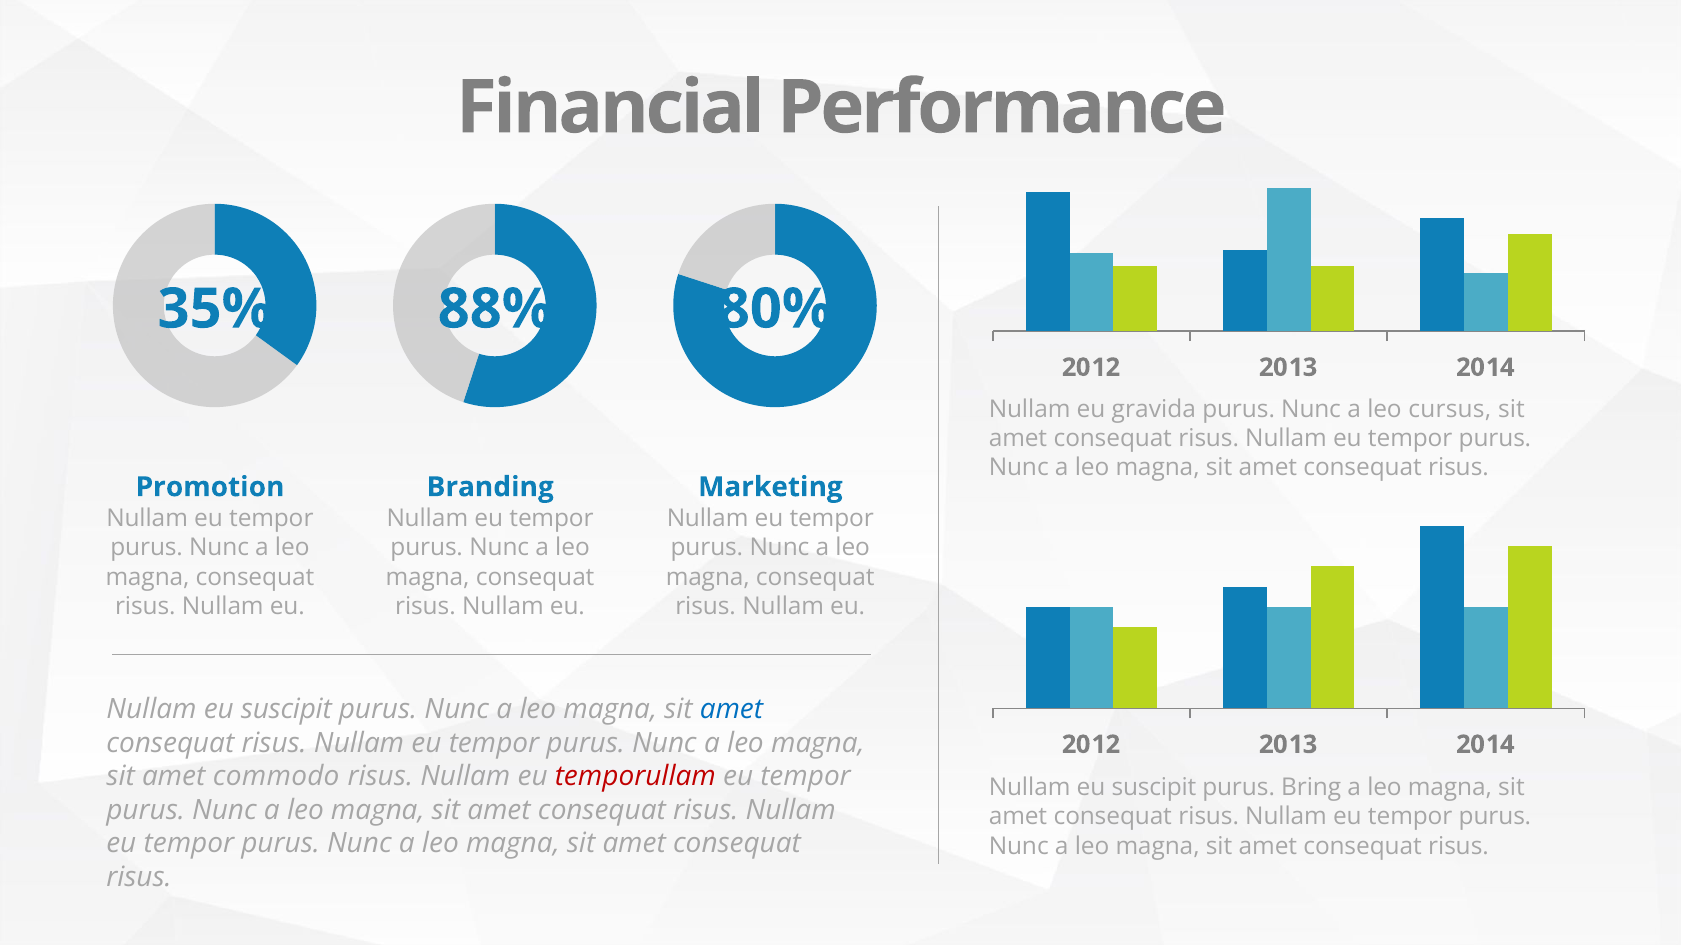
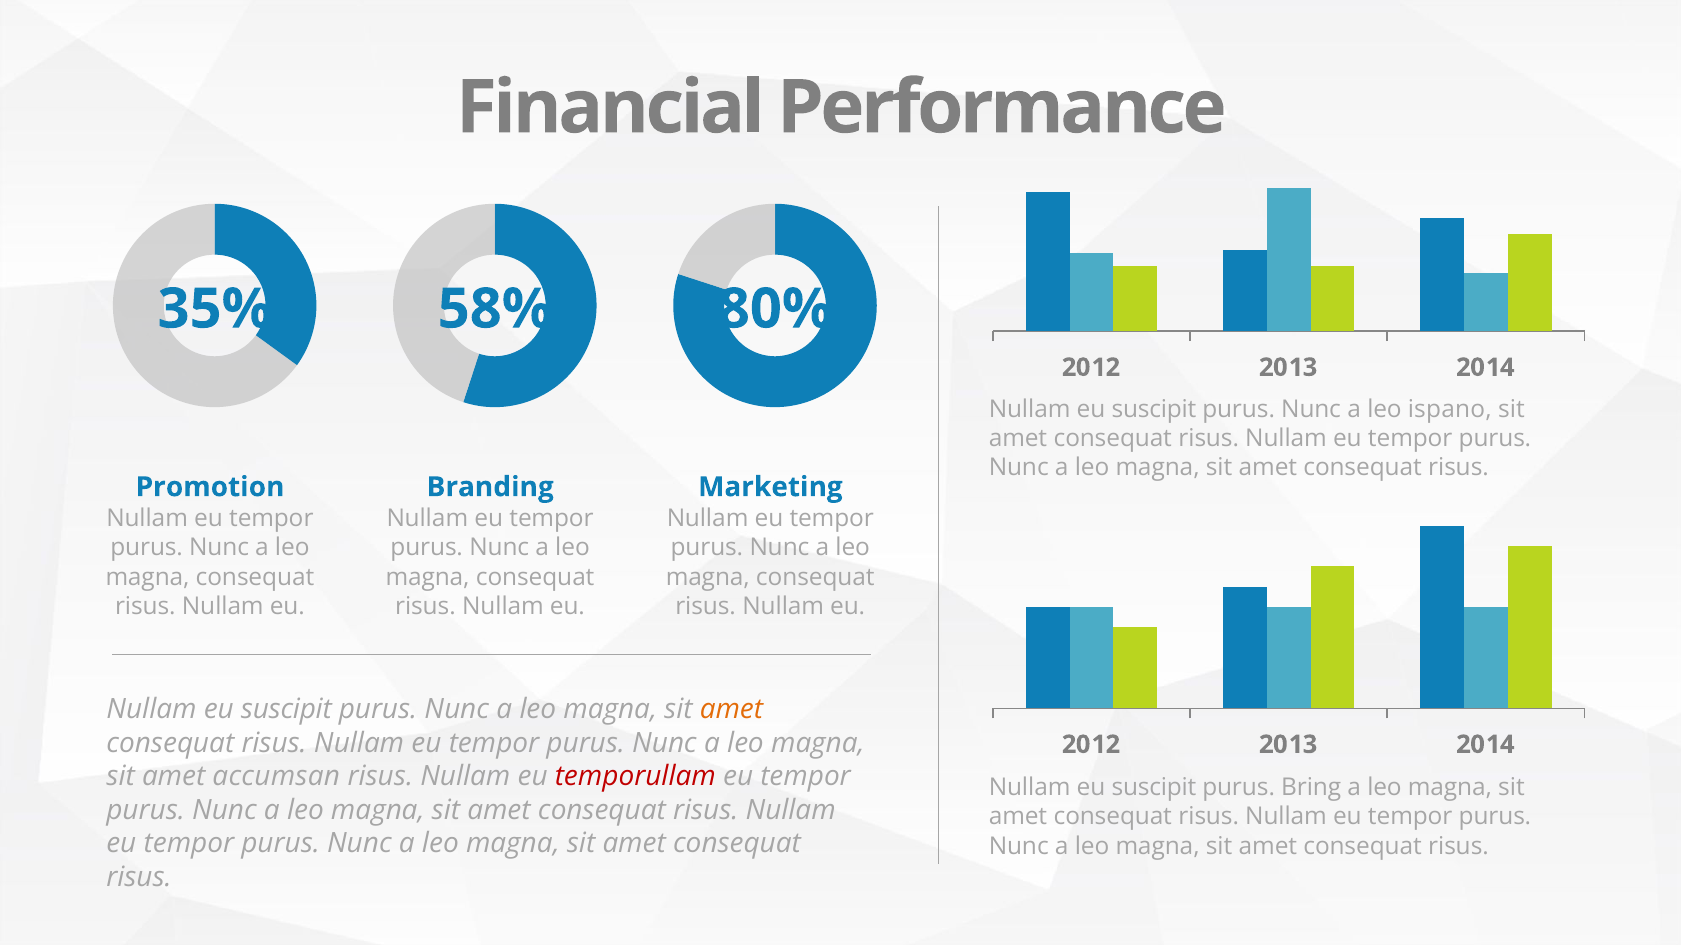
88%: 88% -> 58%
gravida at (1154, 409): gravida -> suscipit
cursus: cursus -> ispano
amet at (731, 710) colour: blue -> orange
commodo: commodo -> accumsan
